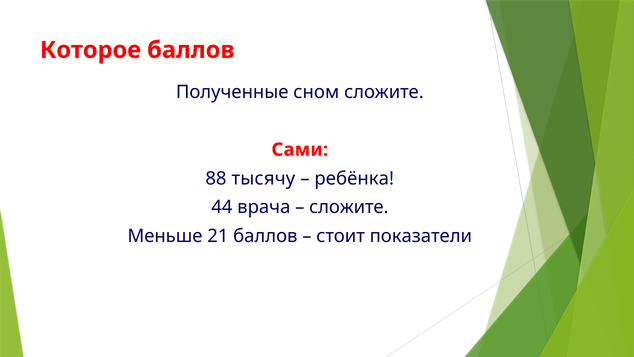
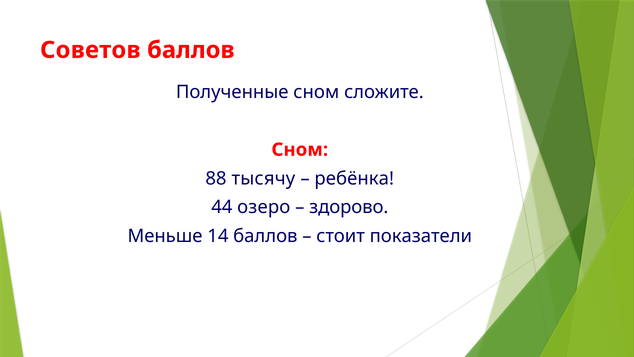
Которое: Которое -> Советов
Сами at (300, 150): Сами -> Сном
врача: врача -> озеро
сложите at (349, 207): сложите -> здорово
21: 21 -> 14
